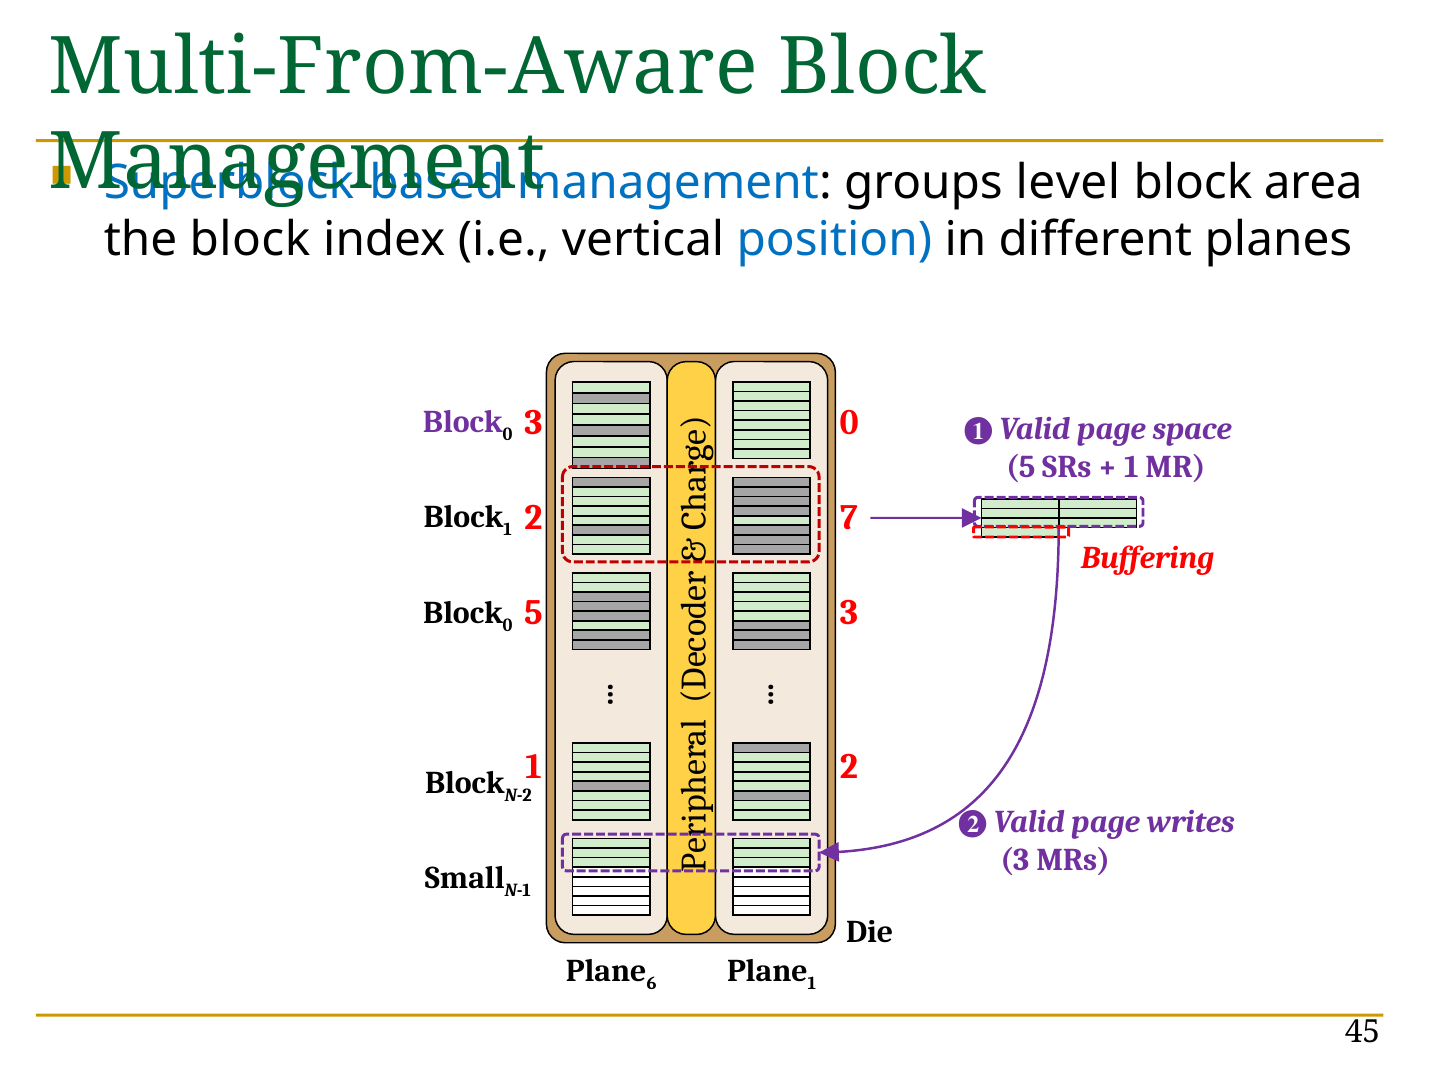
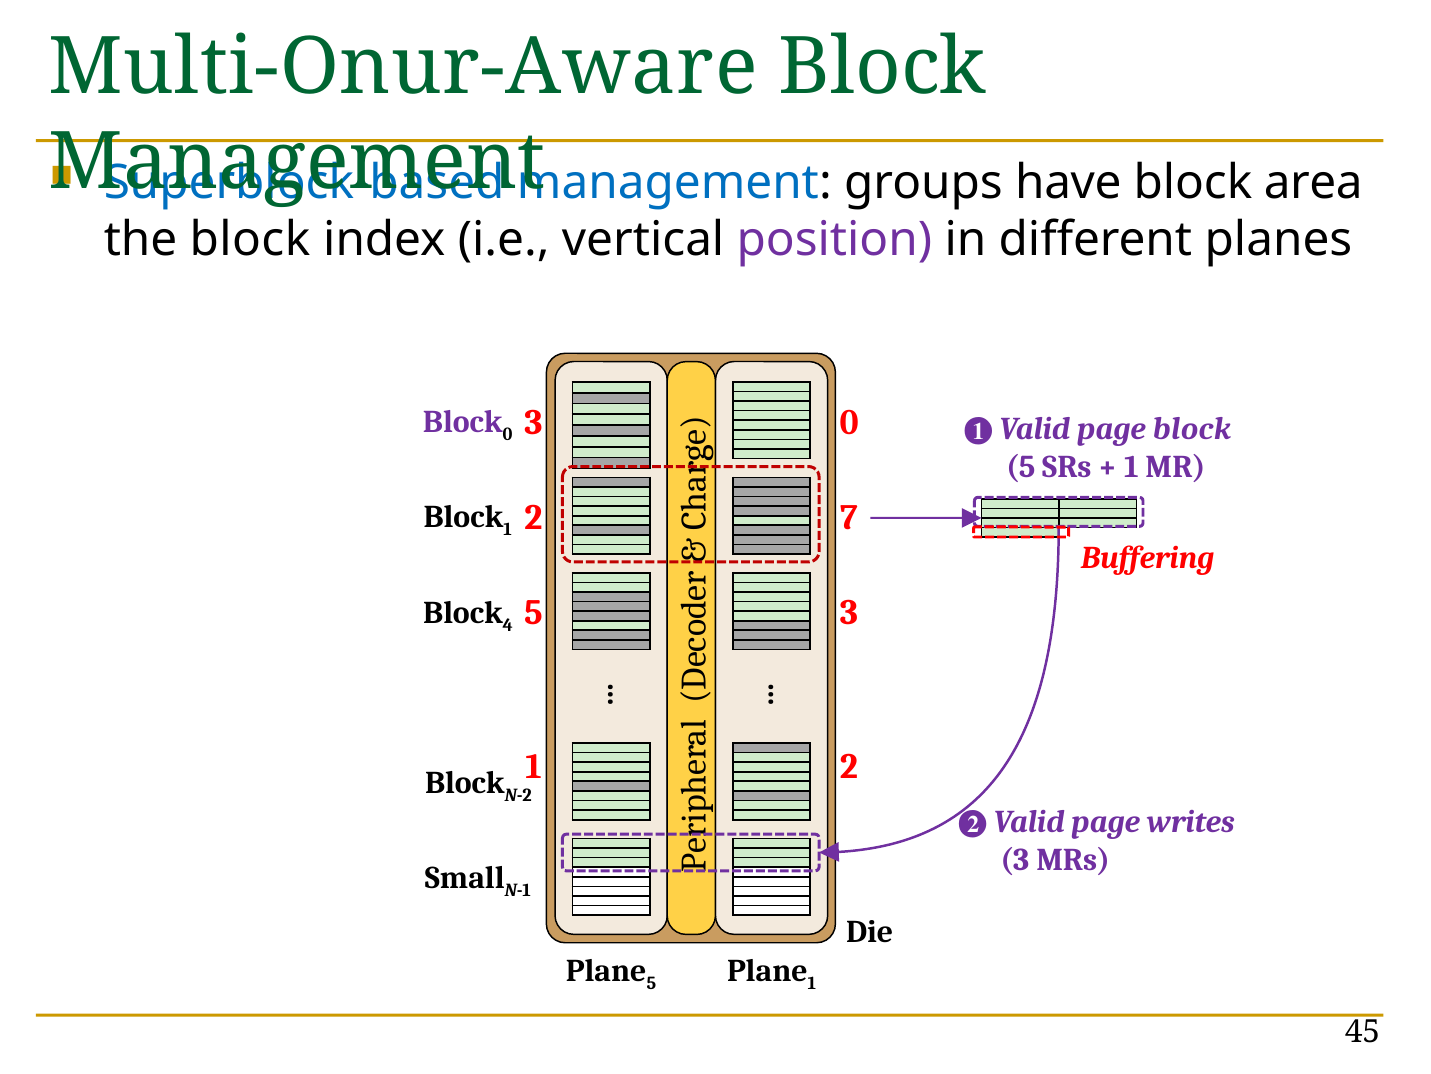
Multi-From-Aware: Multi-From-Aware -> Multi-Onur-Aware
level: level -> have
position colour: blue -> purple
page space: space -> block
0 at (508, 625): 0 -> 4
6 at (652, 983): 6 -> 5
